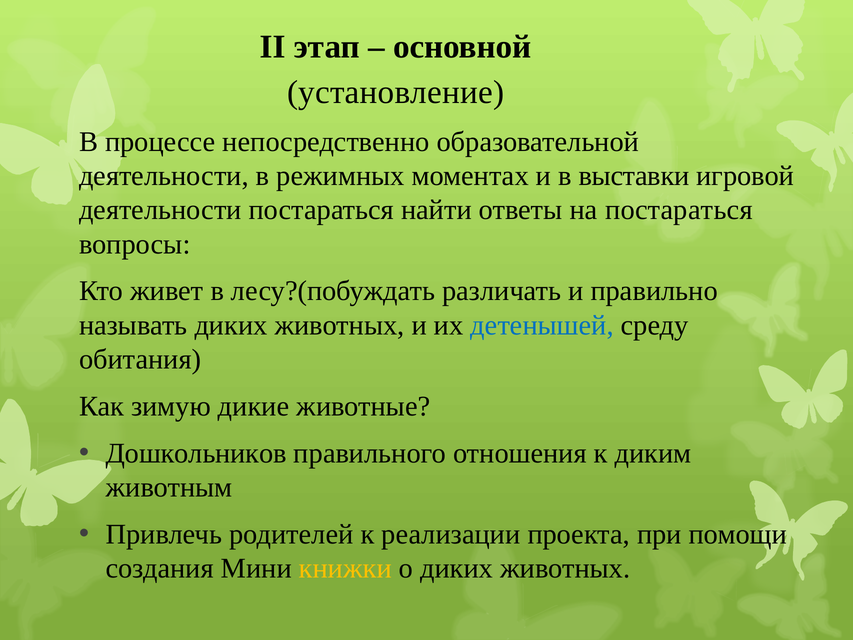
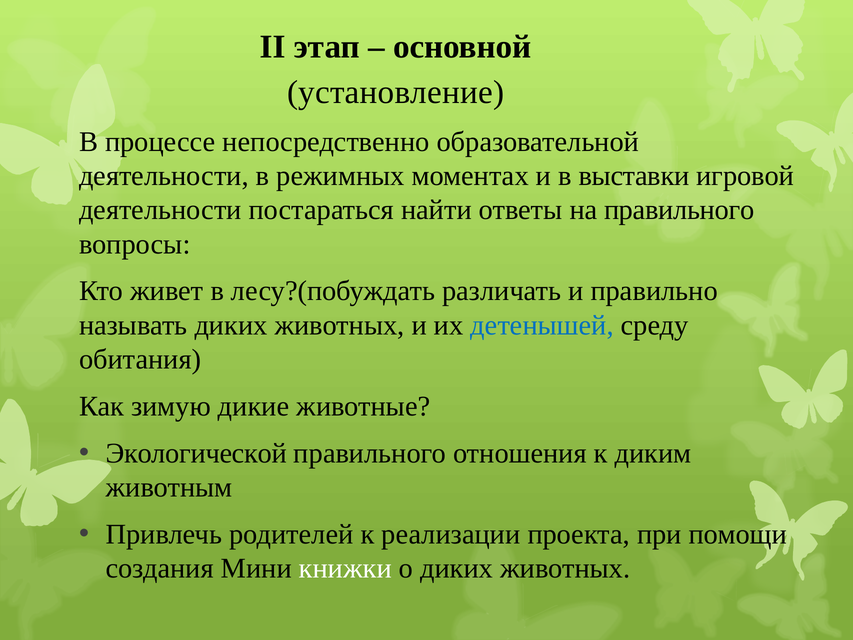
на постараться: постараться -> правильного
Дошкольников: Дошкольников -> Экологической
книжки colour: yellow -> white
